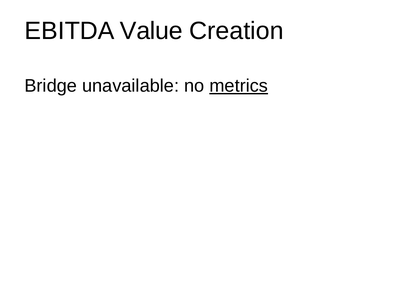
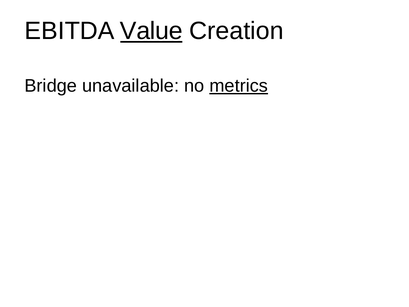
Value underline: none -> present
